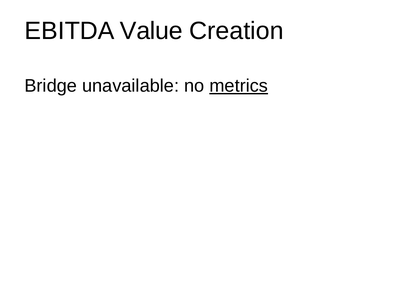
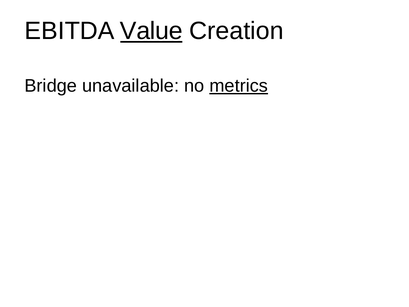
Value underline: none -> present
